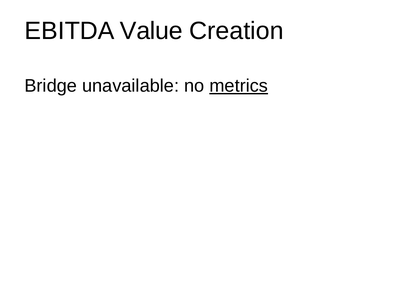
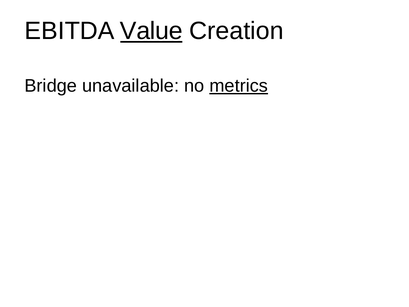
Value underline: none -> present
